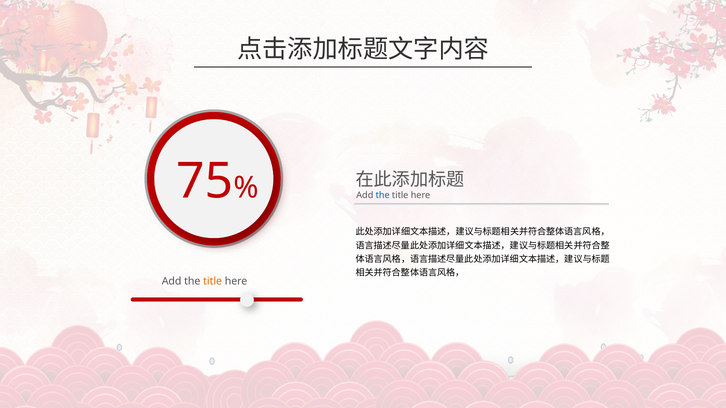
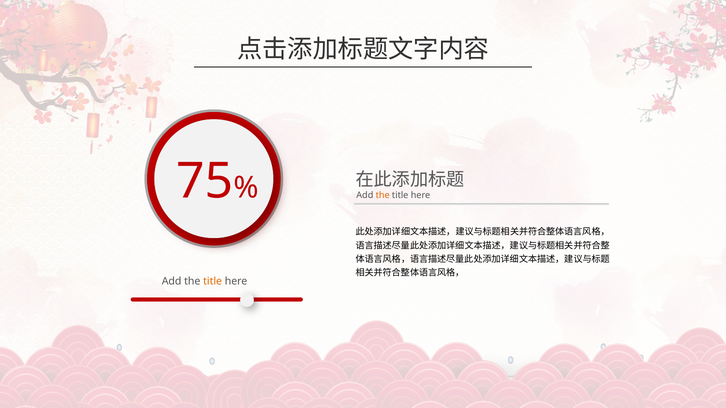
the at (383, 195) colour: blue -> orange
